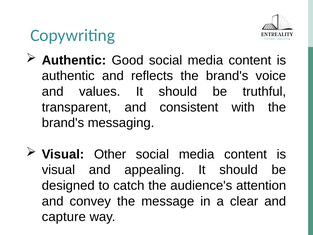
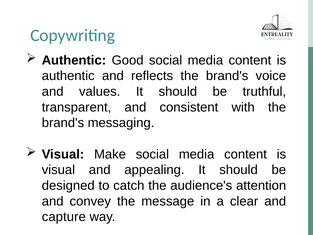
Other: Other -> Make
